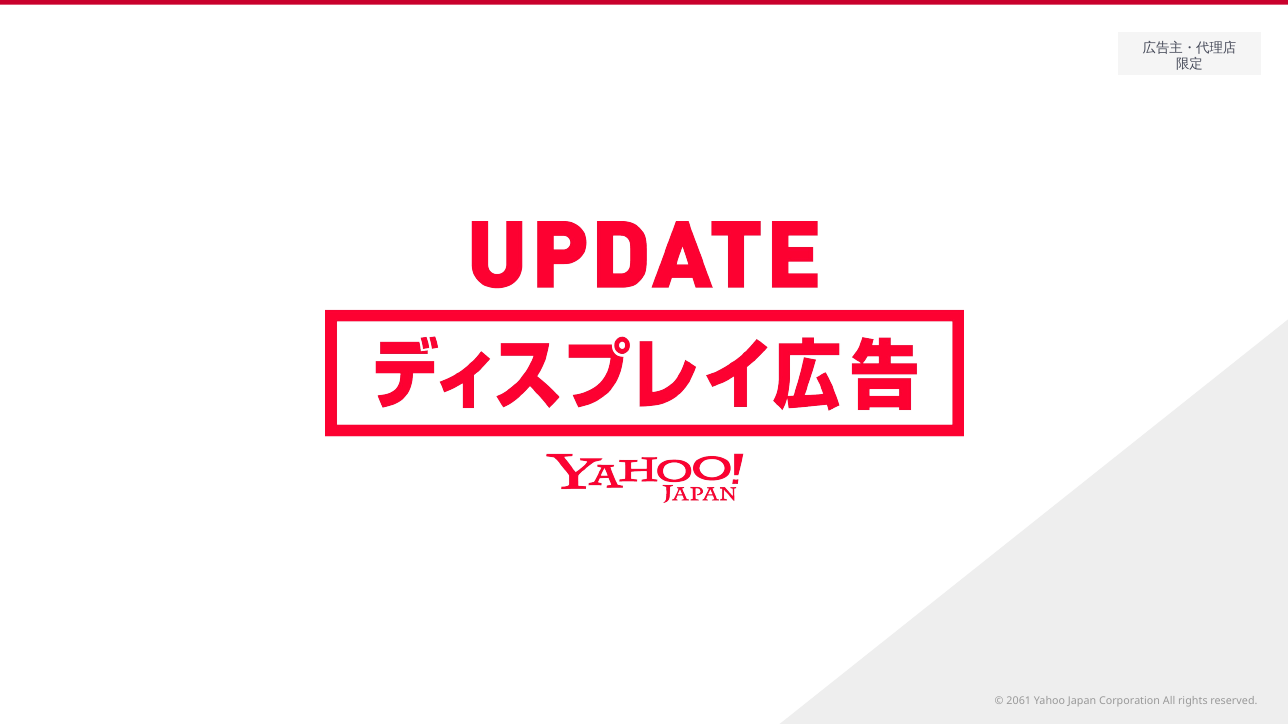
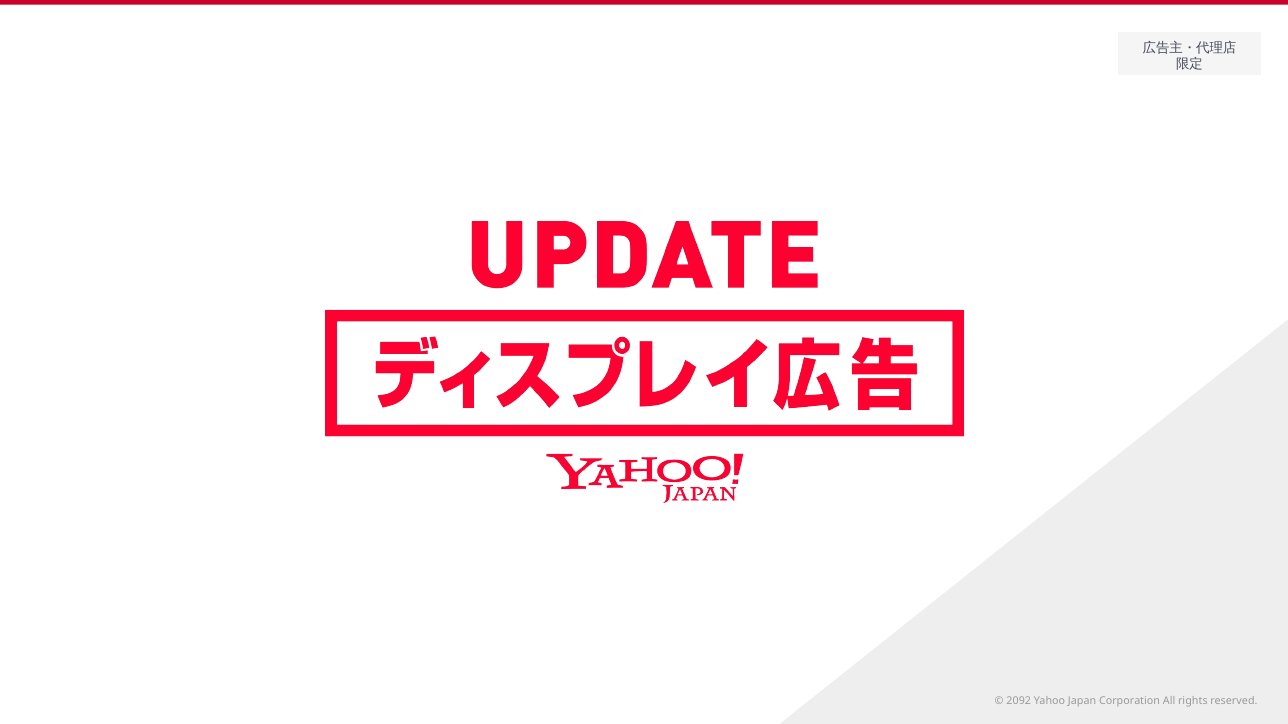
2061: 2061 -> 2092
